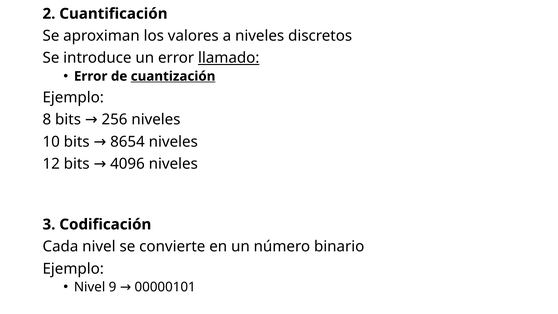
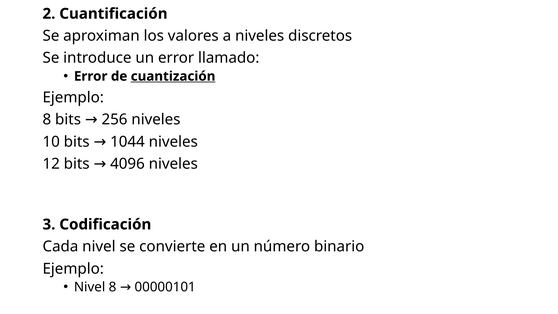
llamado underline: present -> none
8654: 8654 -> 1044
Nivel 9: 9 -> 8
